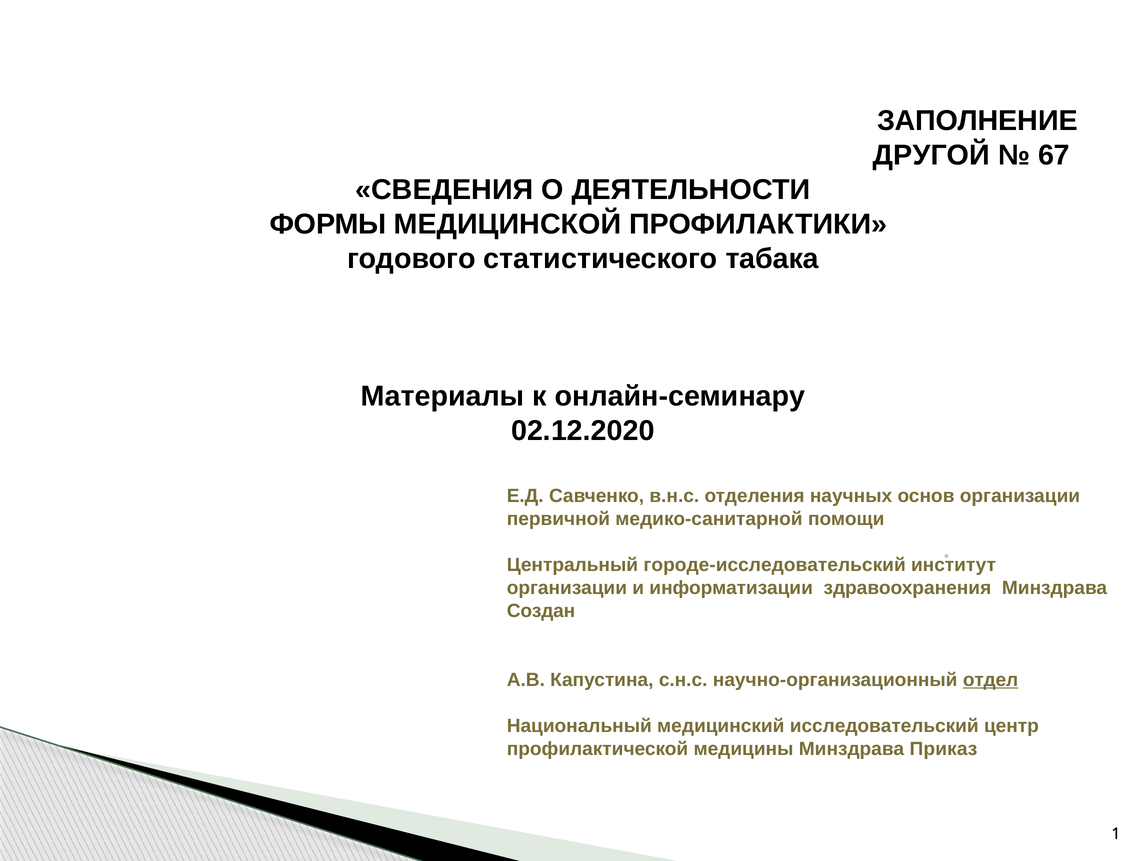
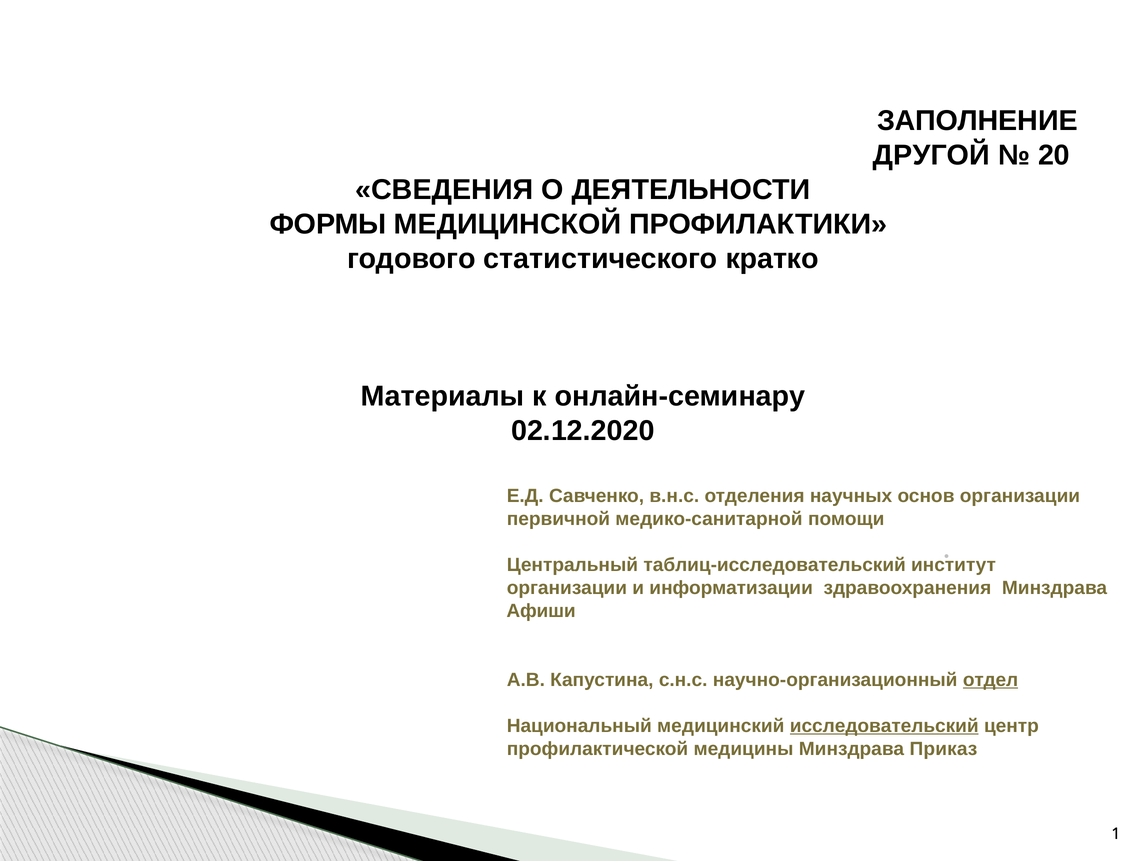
67: 67 -> 20
табака: табака -> кратко
городе-исследовательский: городе-исследовательский -> таблиц-исследовательский
Создан: Создан -> Афиши
исследовательский underline: none -> present
